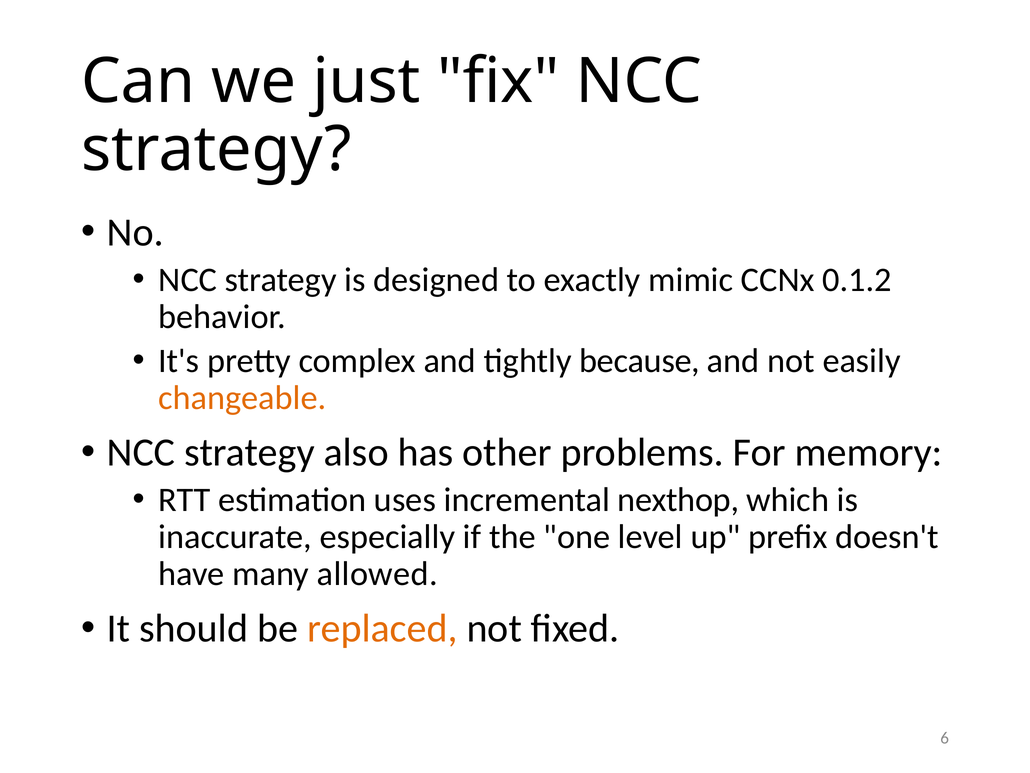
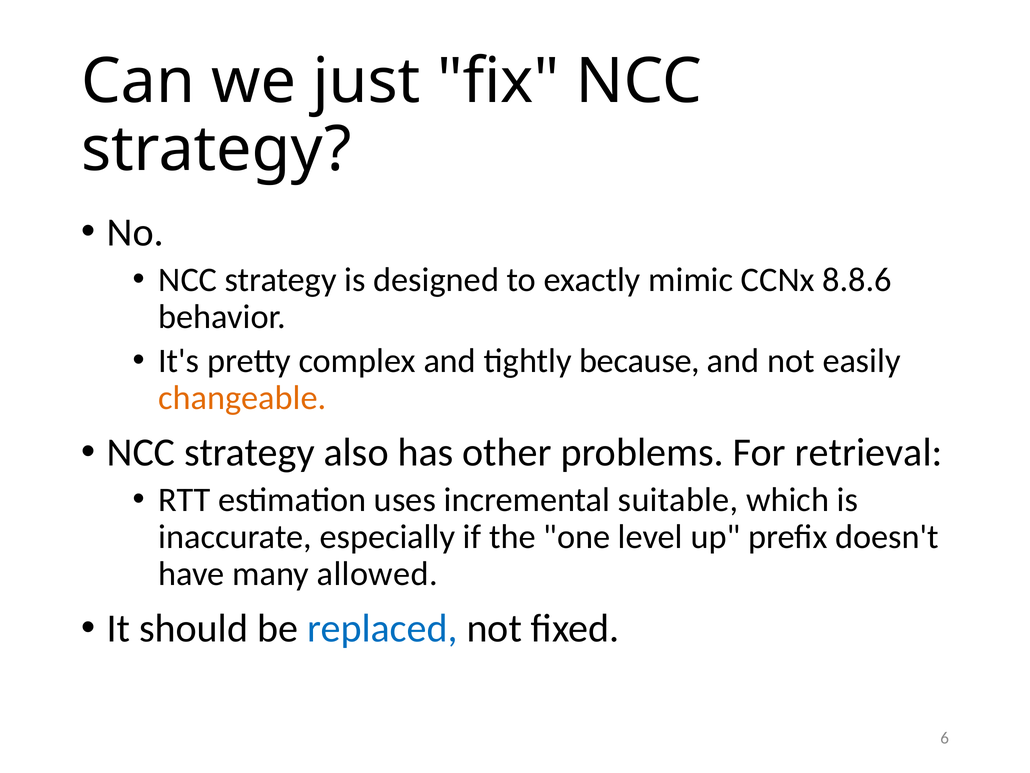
0.1.2: 0.1.2 -> 8.8.6
memory: memory -> retrieval
nexthop: nexthop -> suitable
replaced colour: orange -> blue
